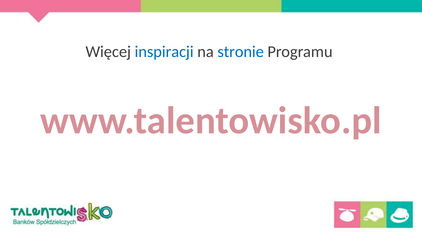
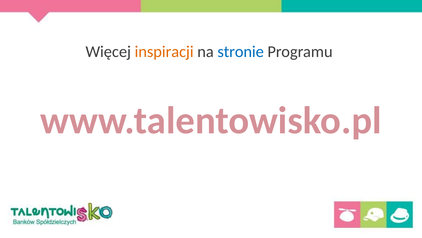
inspiracji colour: blue -> orange
